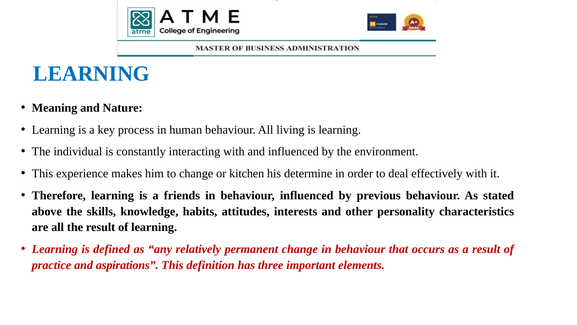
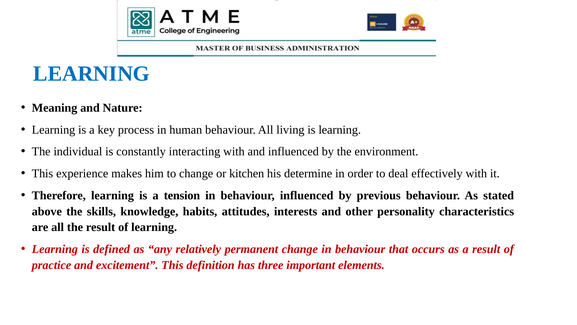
friends: friends -> tension
aspirations: aspirations -> excitement
